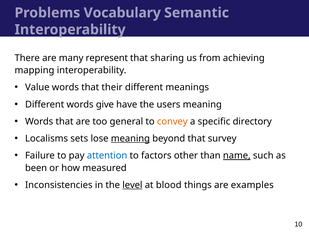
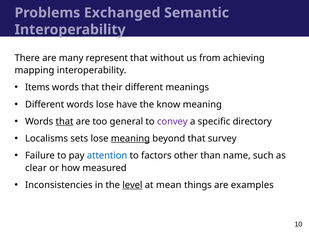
Vocabulary: Vocabulary -> Exchanged
sharing: sharing -> without
Value: Value -> Items
words give: give -> lose
users: users -> know
that at (65, 121) underline: none -> present
convey colour: orange -> purple
name underline: present -> none
been: been -> clear
blood: blood -> mean
